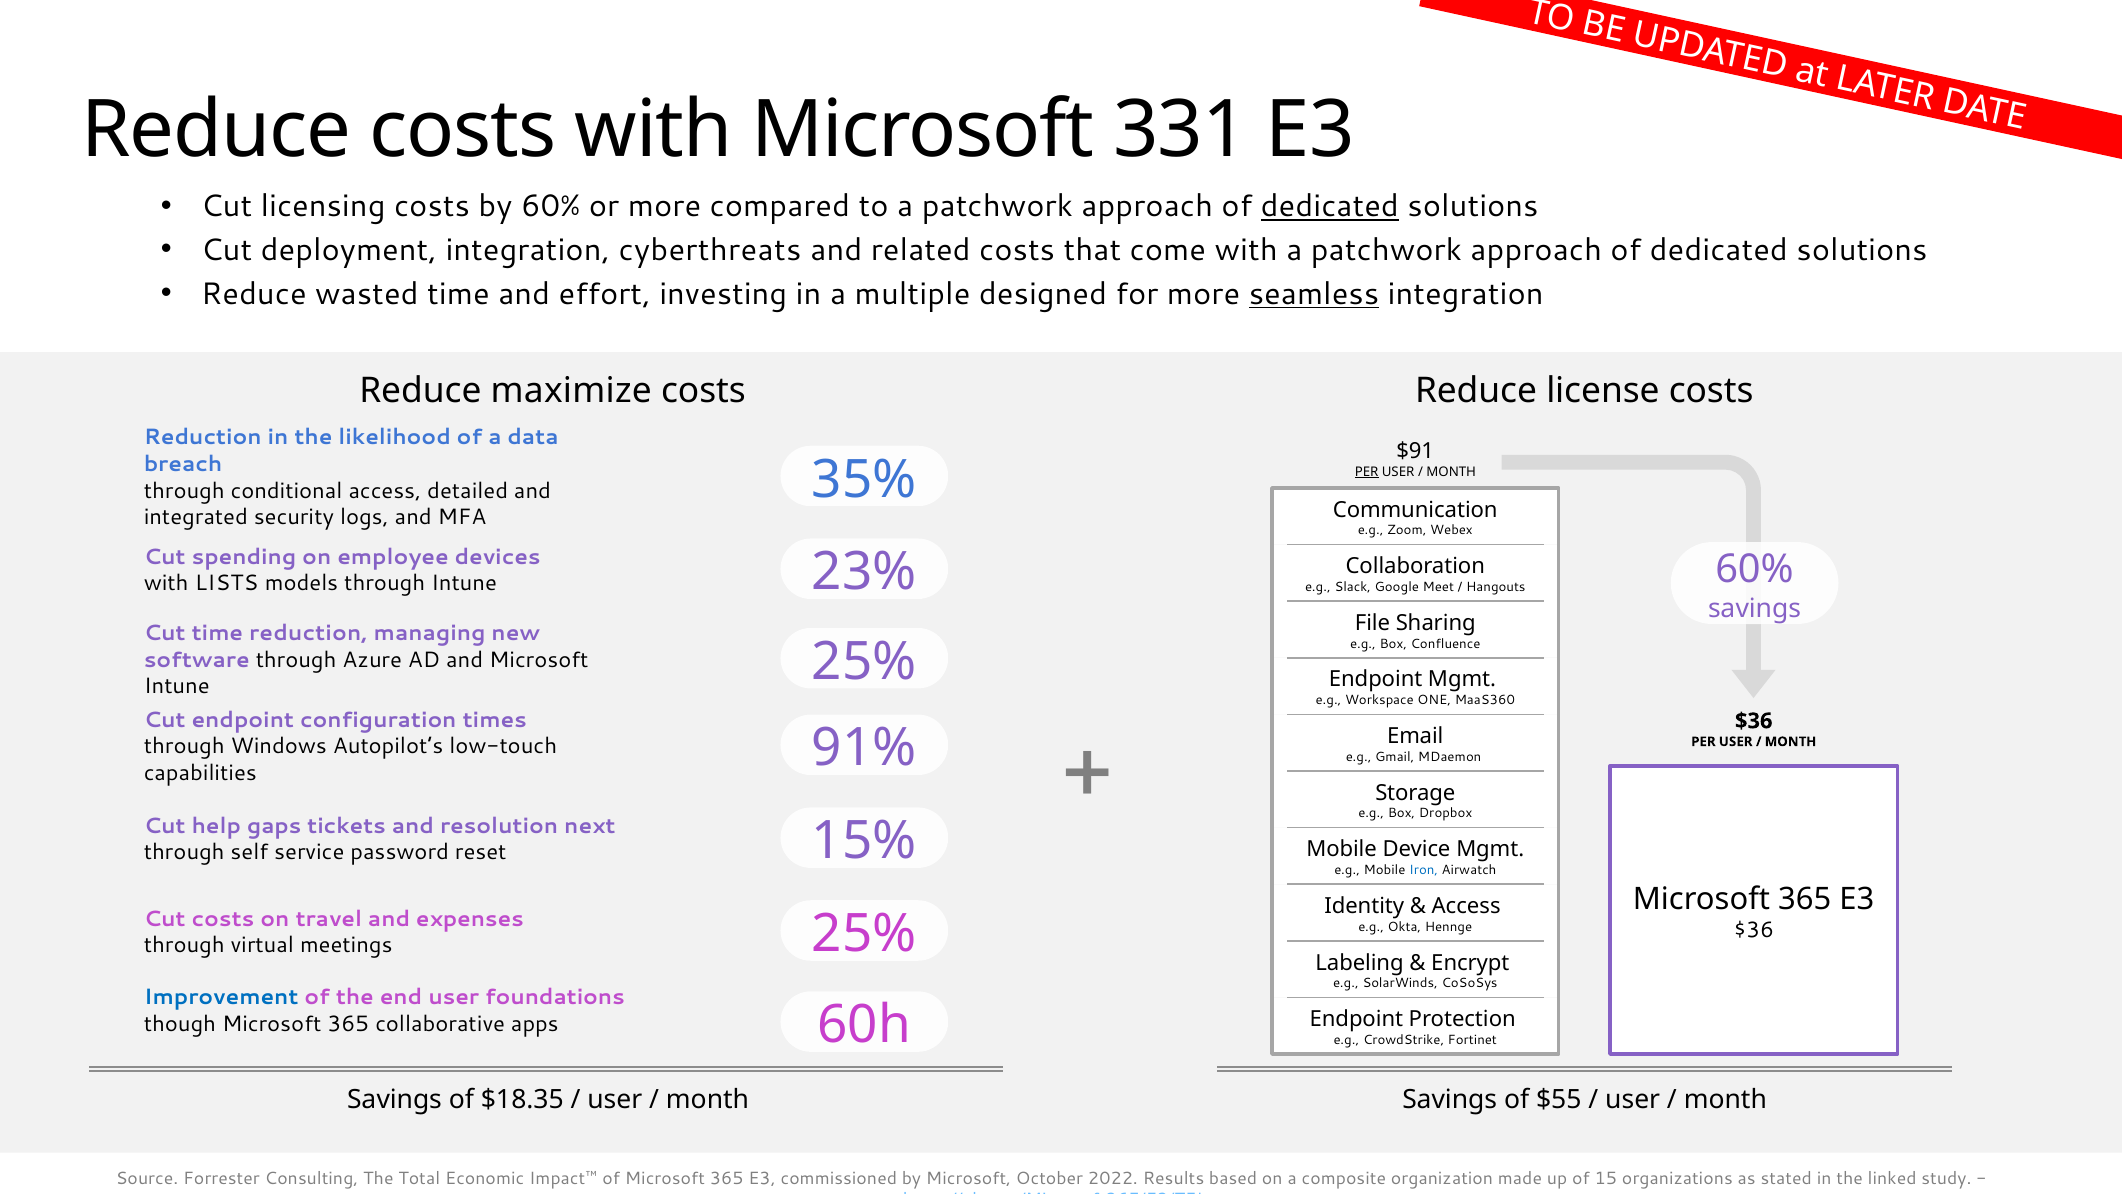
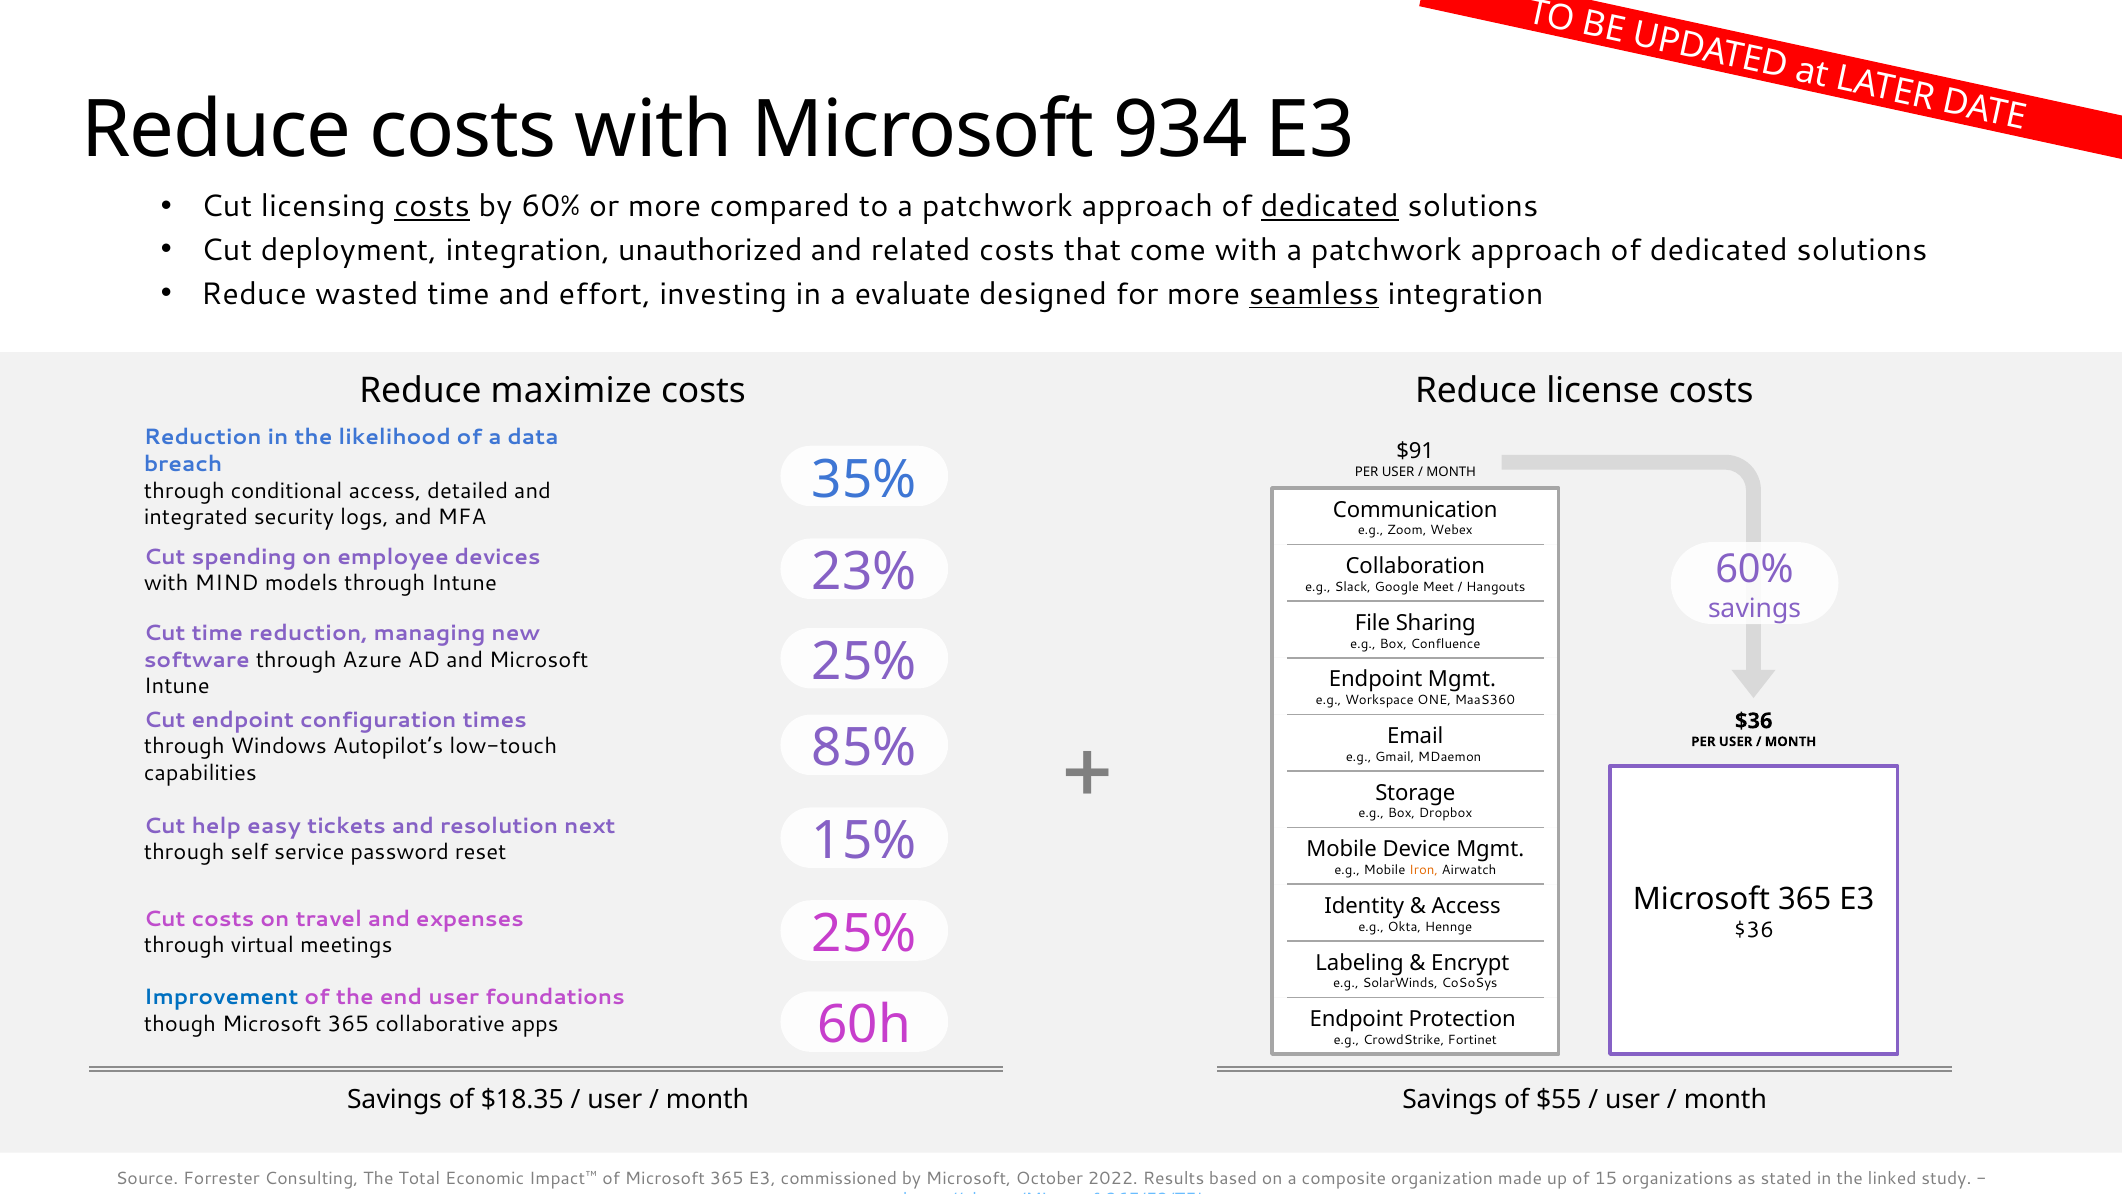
331: 331 -> 934
costs at (432, 207) underline: none -> present
cyberthreats: cyberthreats -> unauthorized
multiple: multiple -> evaluate
PER at (1367, 472) underline: present -> none
LISTS: LISTS -> MIND
91%: 91% -> 85%
gaps: gaps -> easy
Iron colour: blue -> orange
